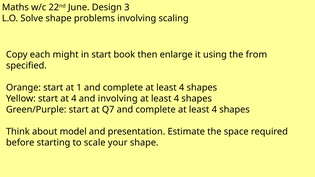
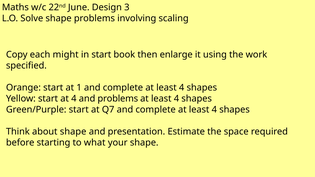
from: from -> work
and involving: involving -> problems
about model: model -> shape
scale: scale -> what
